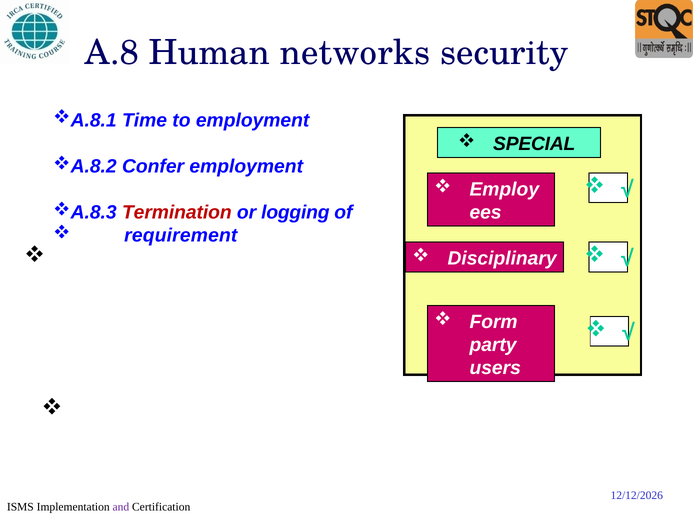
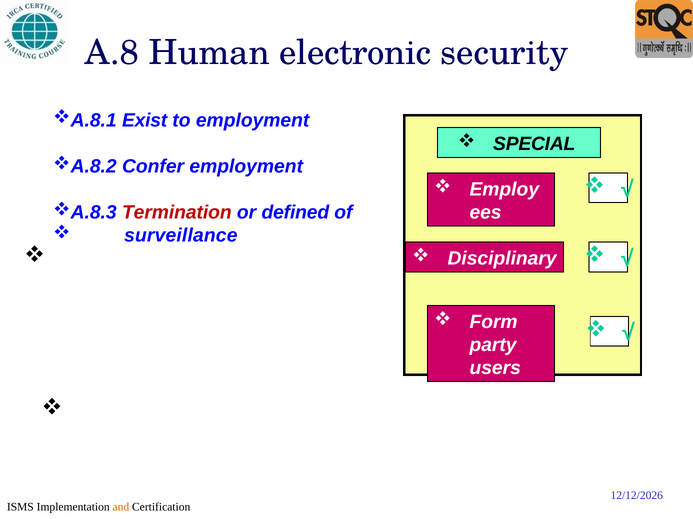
networks: networks -> electronic
Time: Time -> Exist
logging: logging -> defined
requirement: requirement -> surveillance
and colour: purple -> orange
